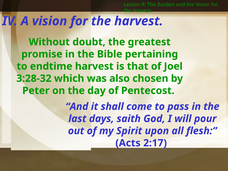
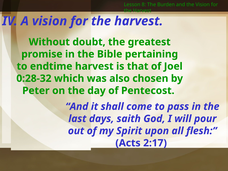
3:28-32: 3:28-32 -> 0:28-32
